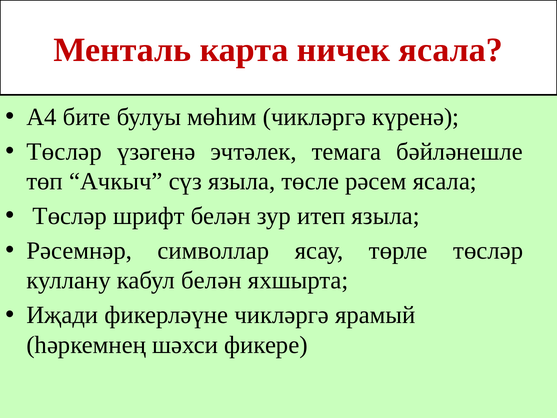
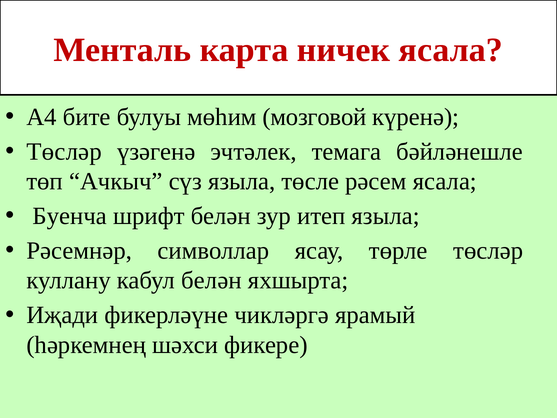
мөһим чикләргә: чикләргә -> мозговой
Төсләр at (70, 216): Төсләр -> Буенча
